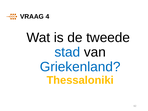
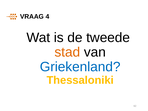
stad colour: blue -> orange
